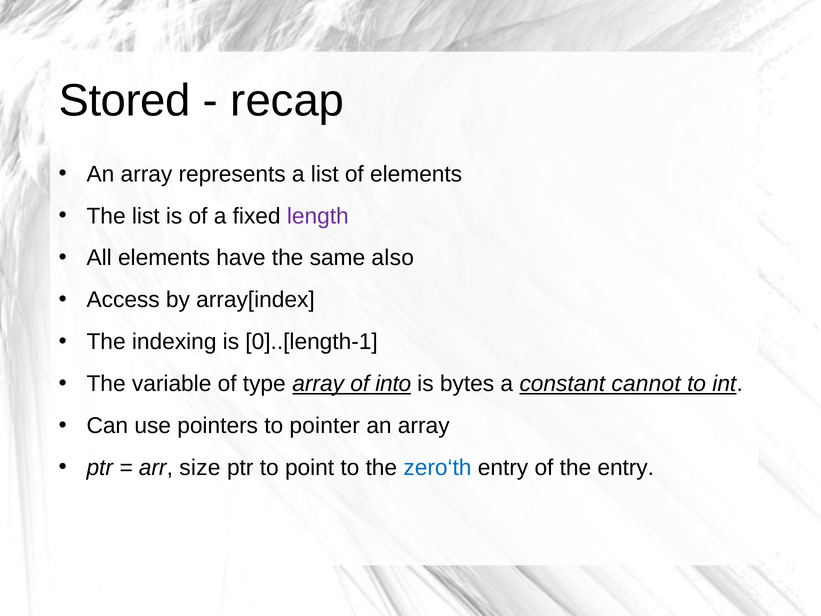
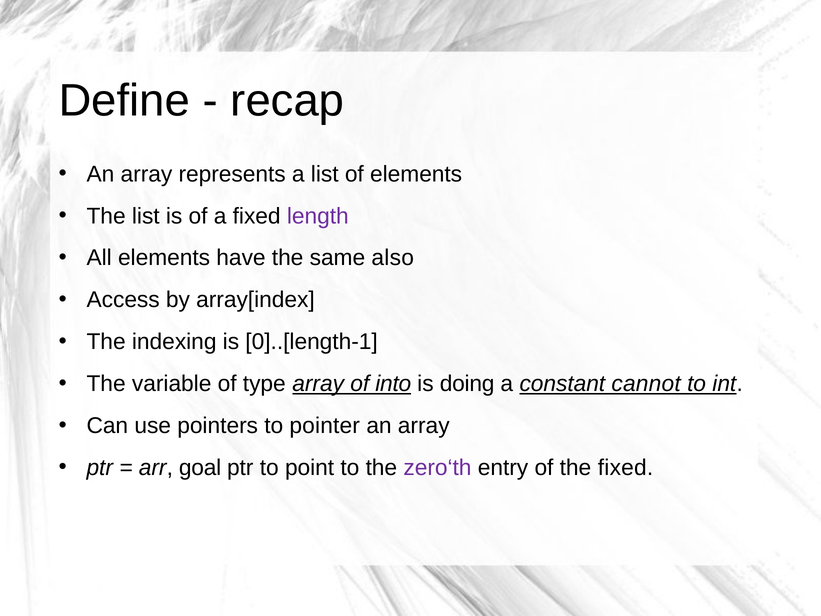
Stored: Stored -> Define
bytes: bytes -> doing
size: size -> goal
zero‘th colour: blue -> purple
the entry: entry -> fixed
